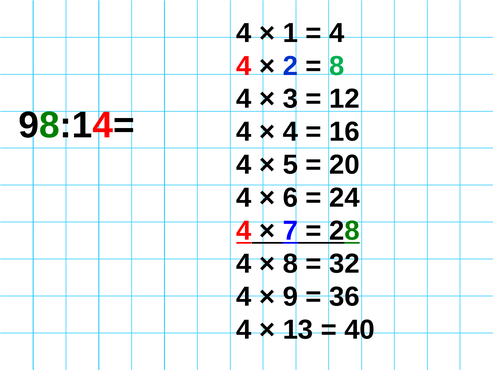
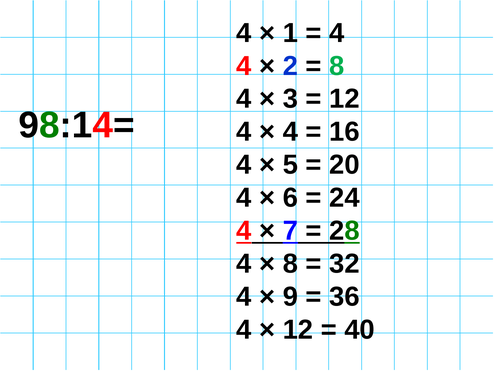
13 at (298, 329): 13 -> 12
